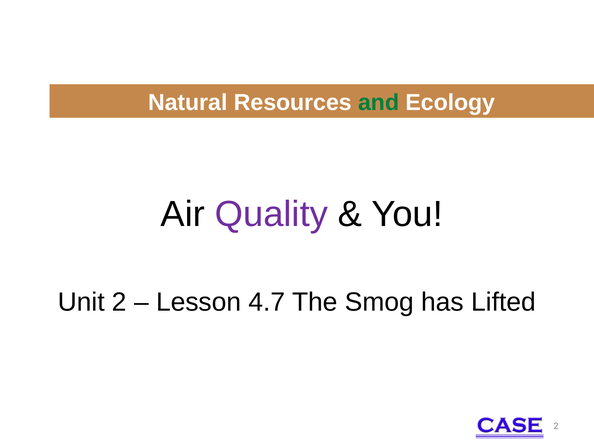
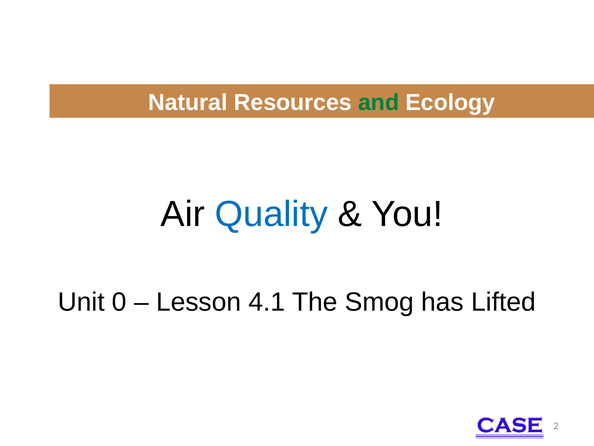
Quality colour: purple -> blue
Unit 2: 2 -> 0
4.7: 4.7 -> 4.1
